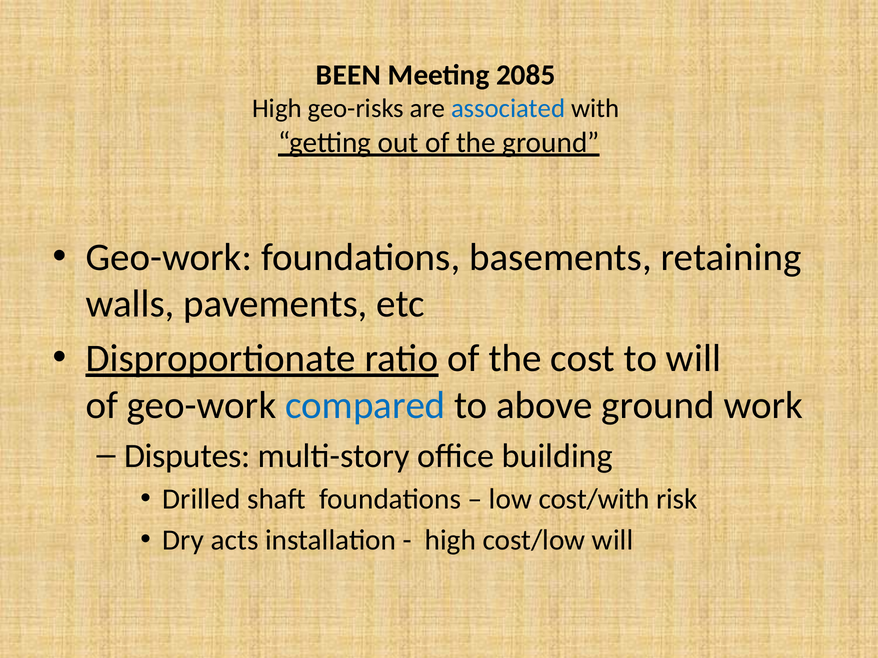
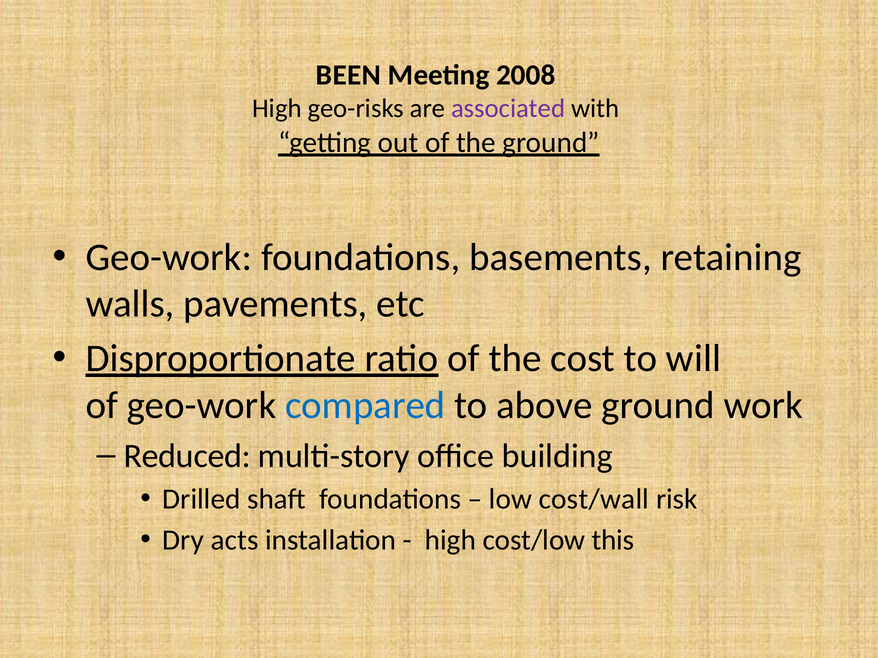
2085: 2085 -> 2008
associated colour: blue -> purple
Disputes: Disputes -> Reduced
cost/with: cost/with -> cost/wall
cost/low will: will -> this
